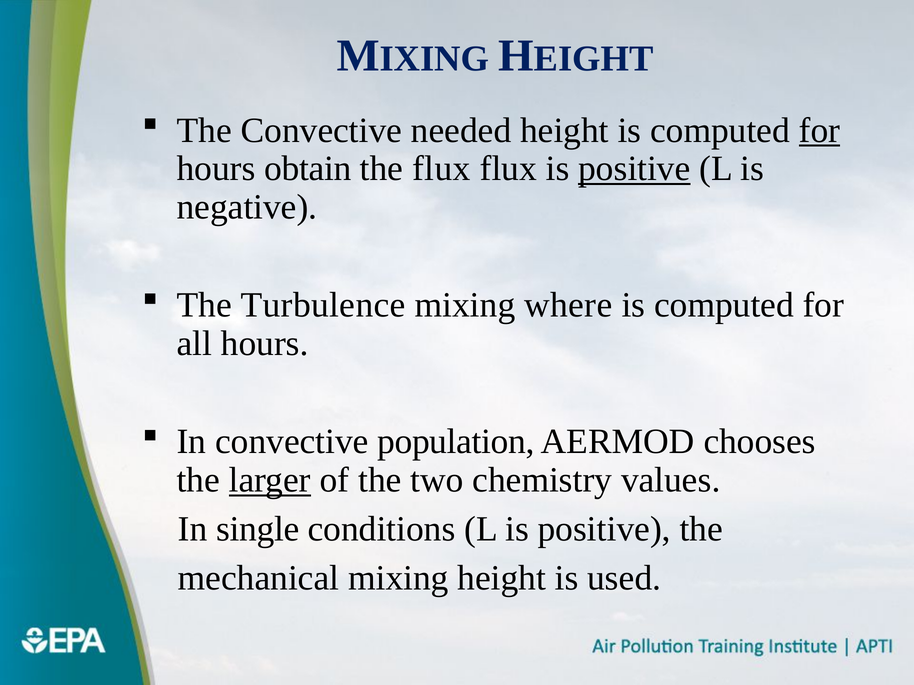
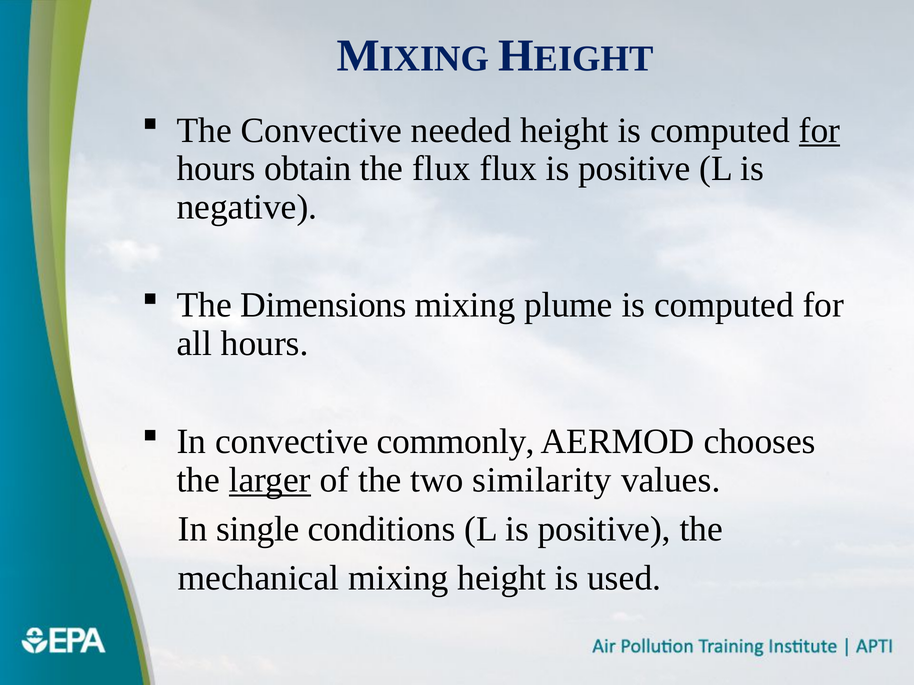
positive at (634, 169) underline: present -> none
Turbulence: Turbulence -> Dimensions
where: where -> plume
population: population -> commonly
chemistry: chemistry -> similarity
